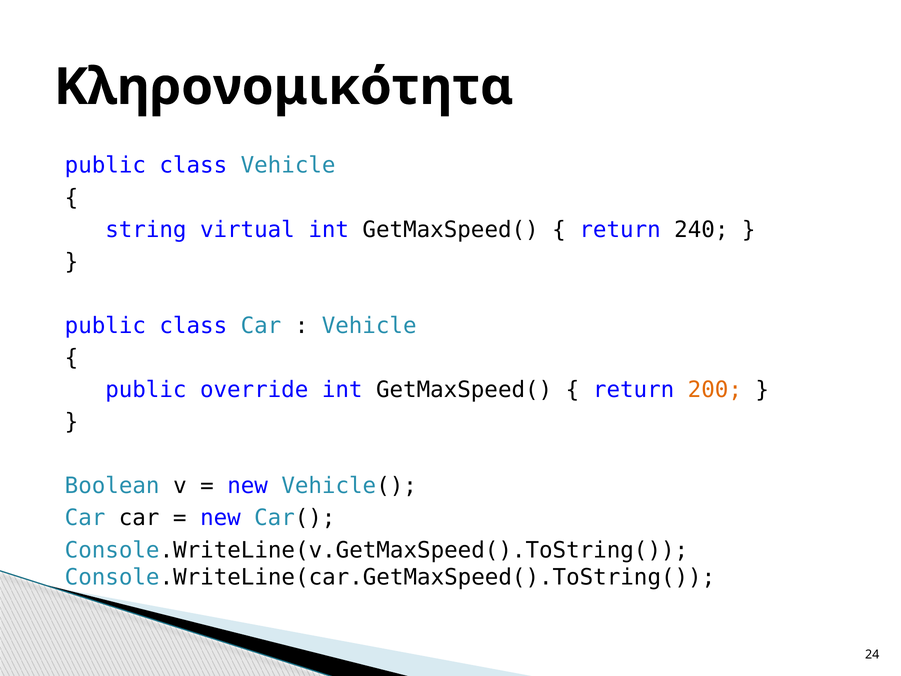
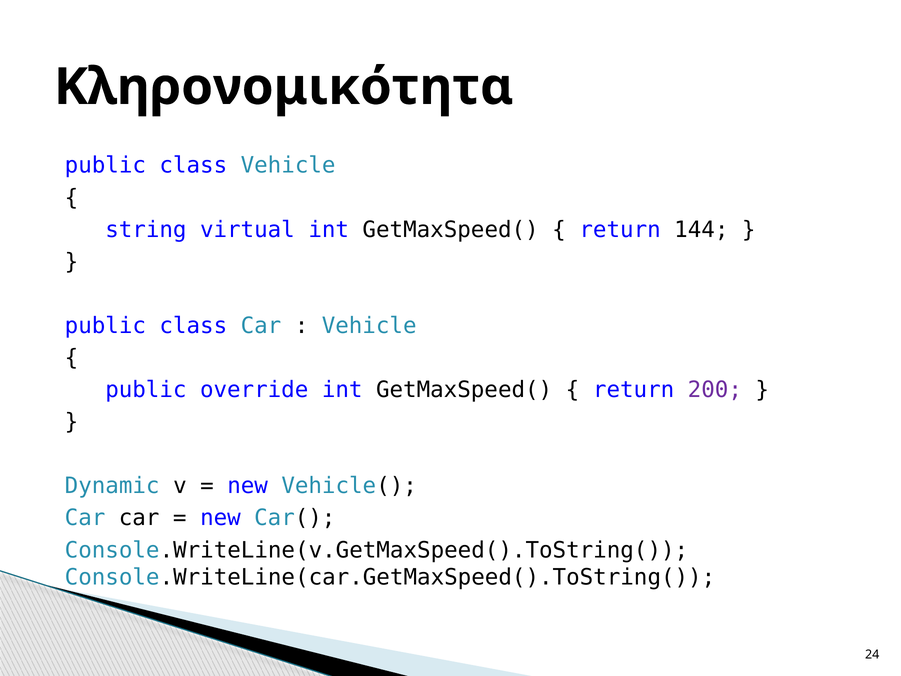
240: 240 -> 144
200 colour: orange -> purple
Boolean: Boolean -> Dynamic
